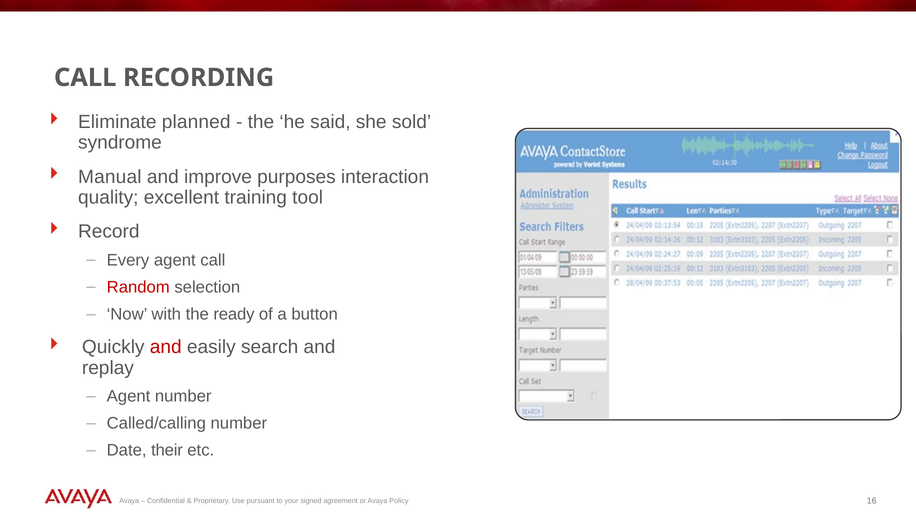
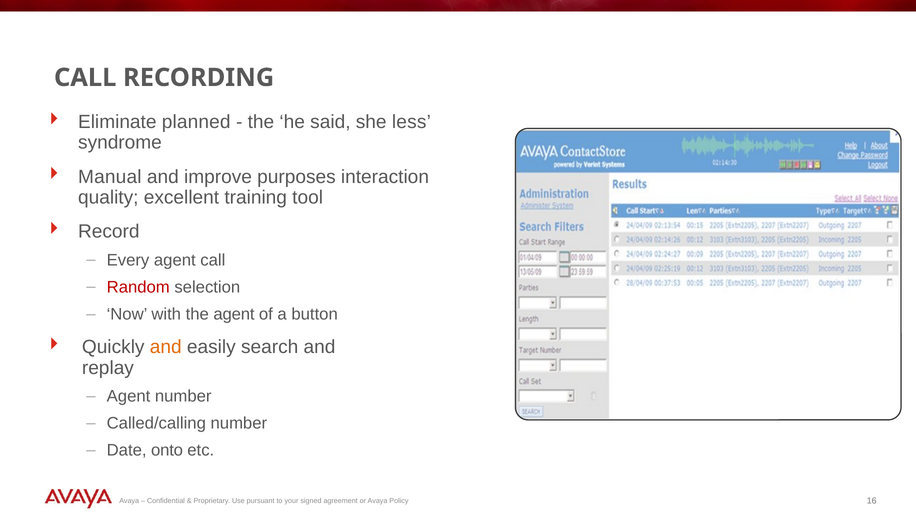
sold: sold -> less
the ready: ready -> agent
and at (166, 347) colour: red -> orange
their: their -> onto
